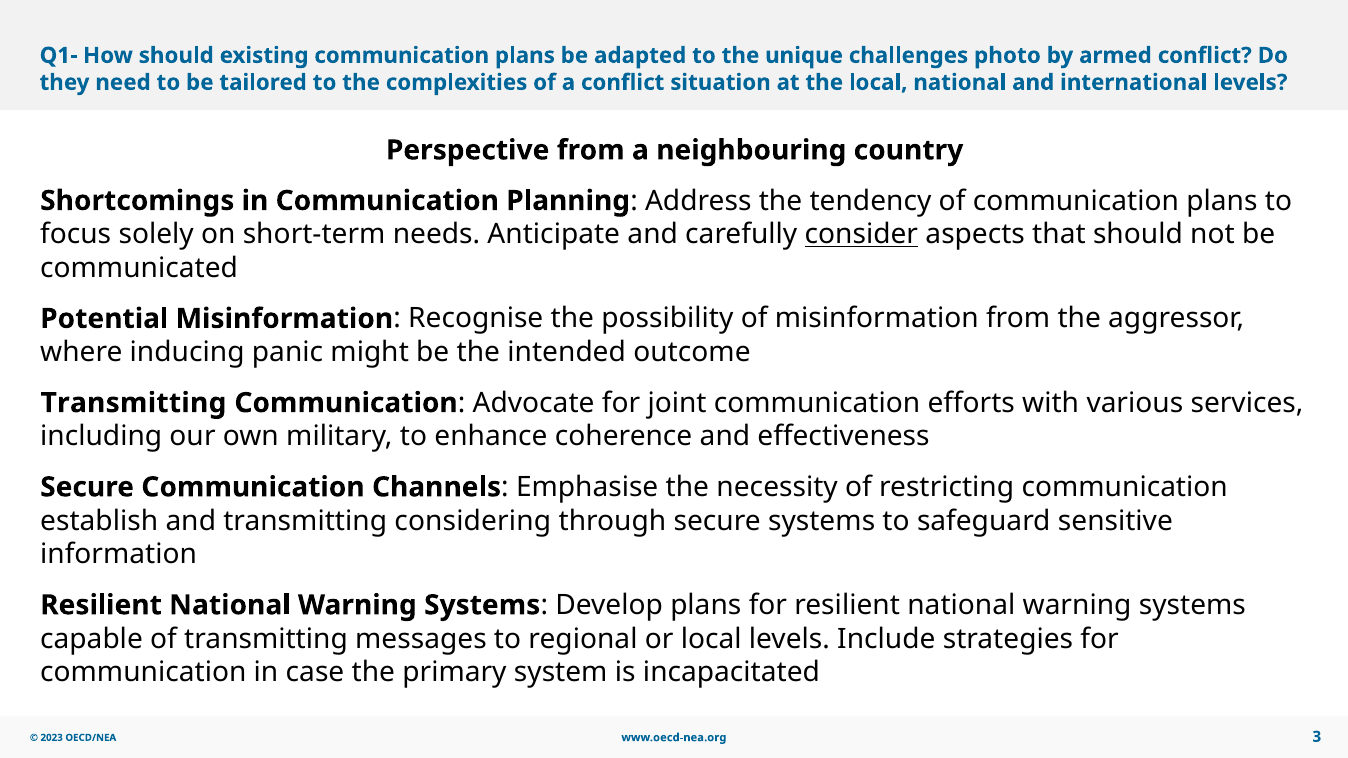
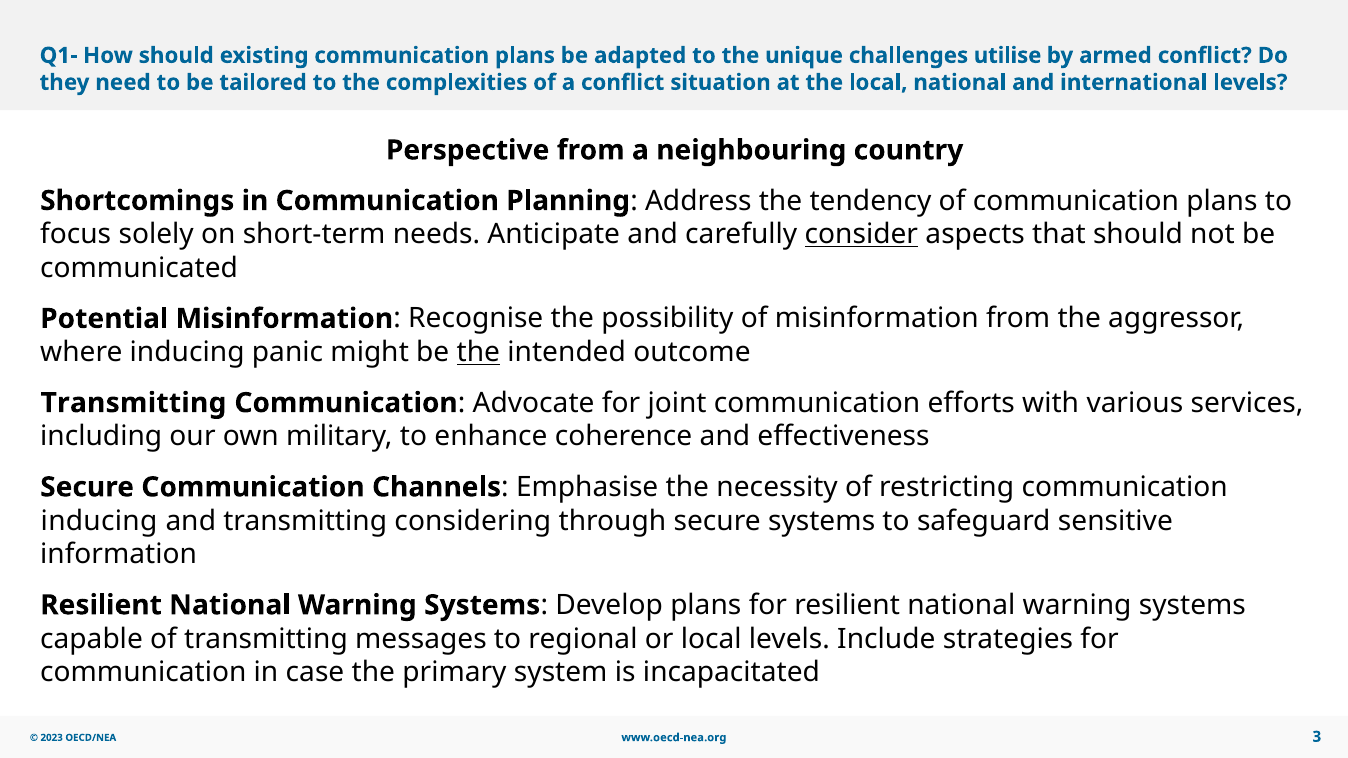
photo: photo -> utilise
the at (478, 352) underline: none -> present
establish at (99, 521): establish -> inducing
